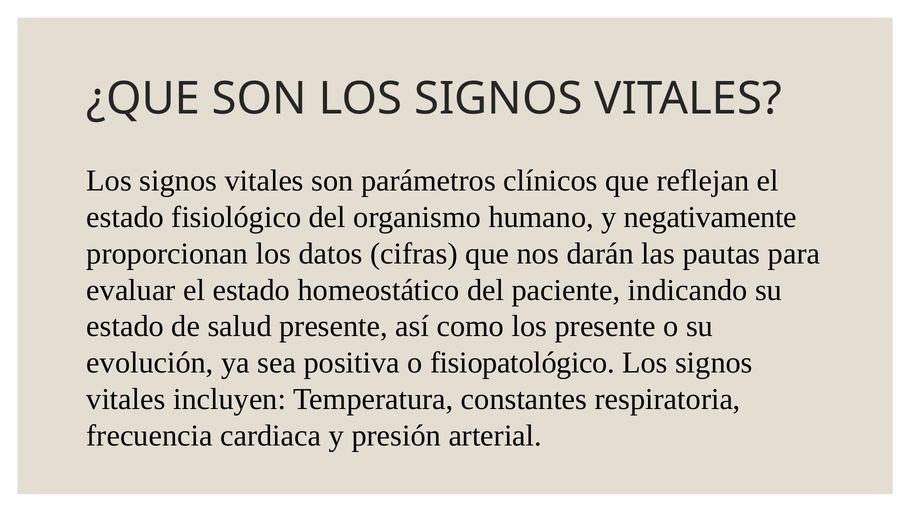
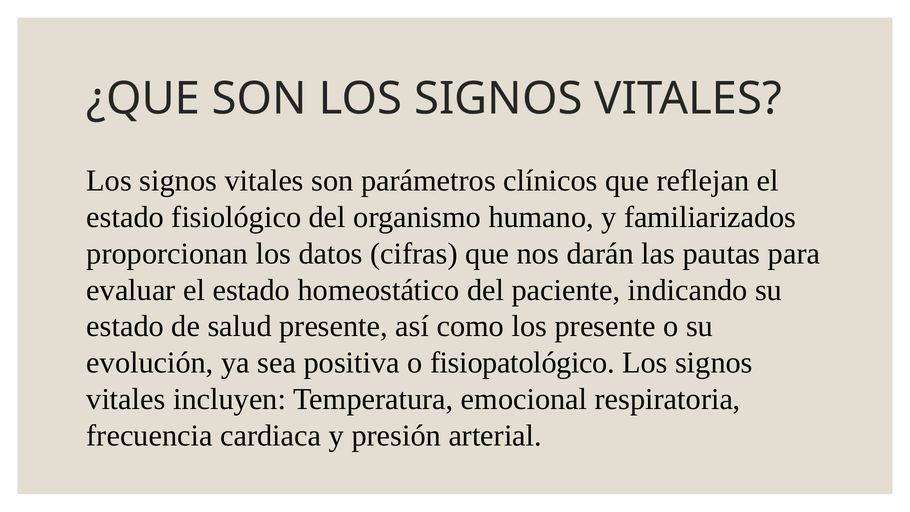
negativamente: negativamente -> familiarizados
constantes: constantes -> emocional
